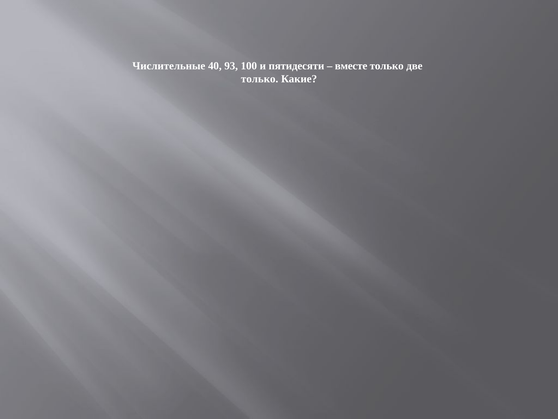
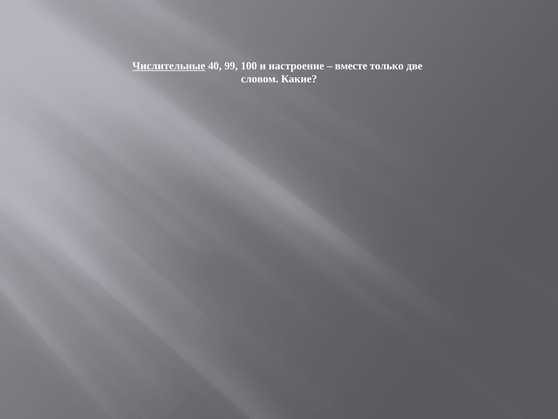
Числительные underline: none -> present
93: 93 -> 99
пятидесяти: пятидесяти -> настроение
только at (260, 79): только -> словом
